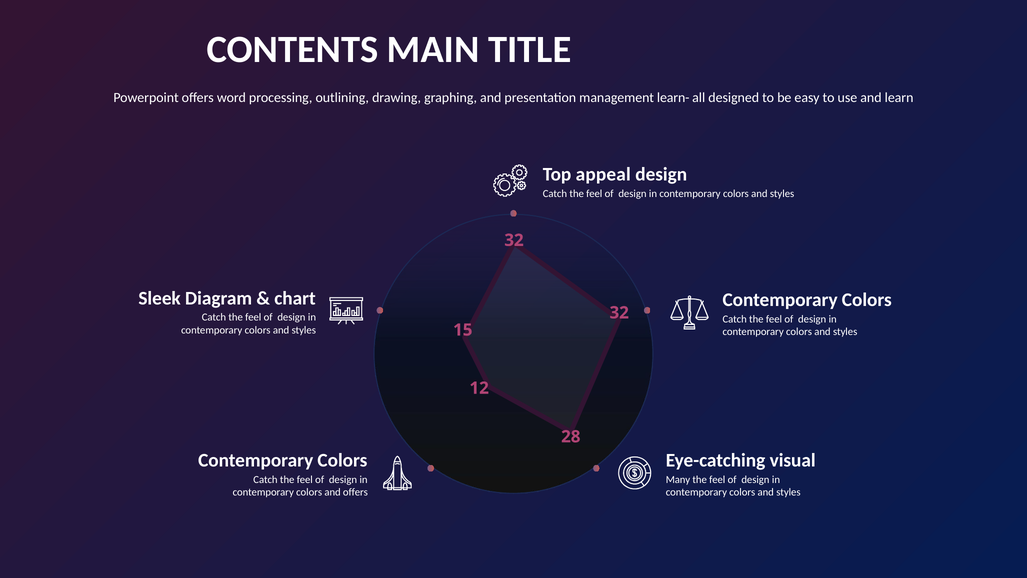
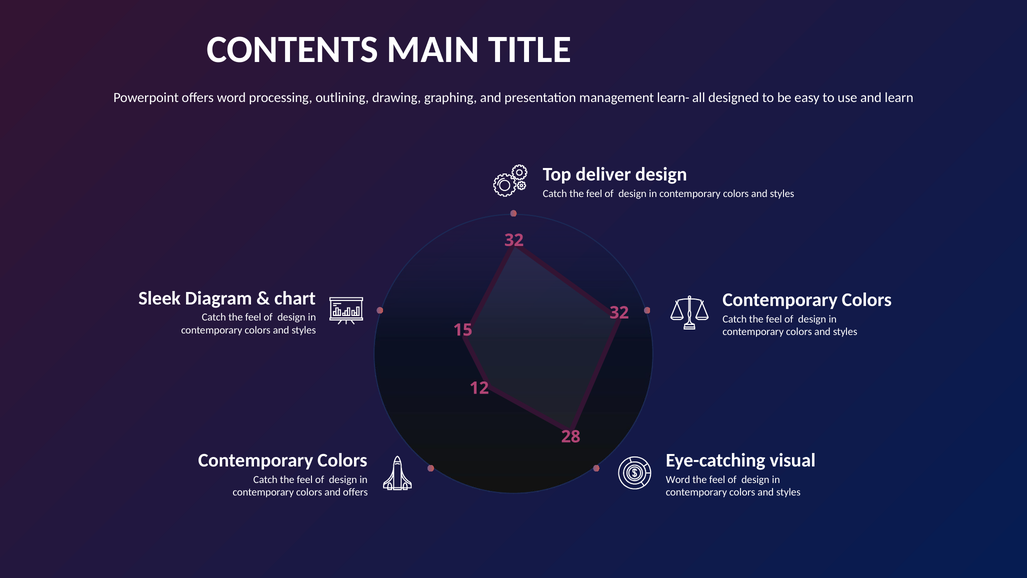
appeal: appeal -> deliver
Many at (678, 479): Many -> Word
